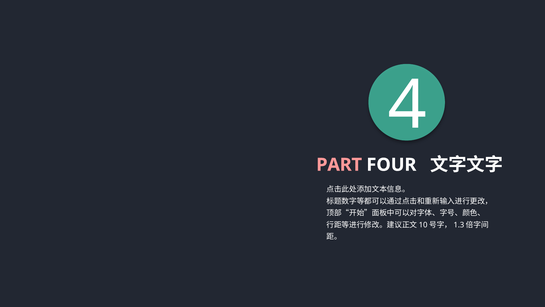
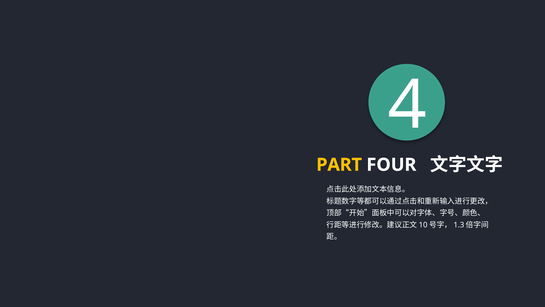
PART colour: pink -> yellow
